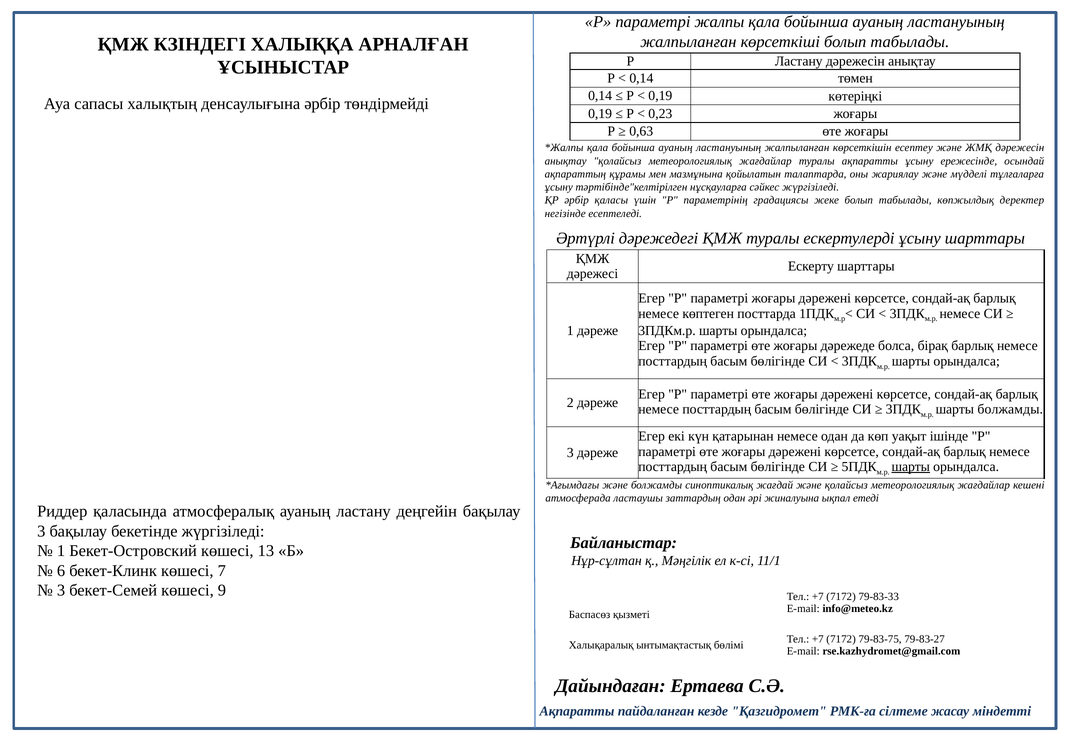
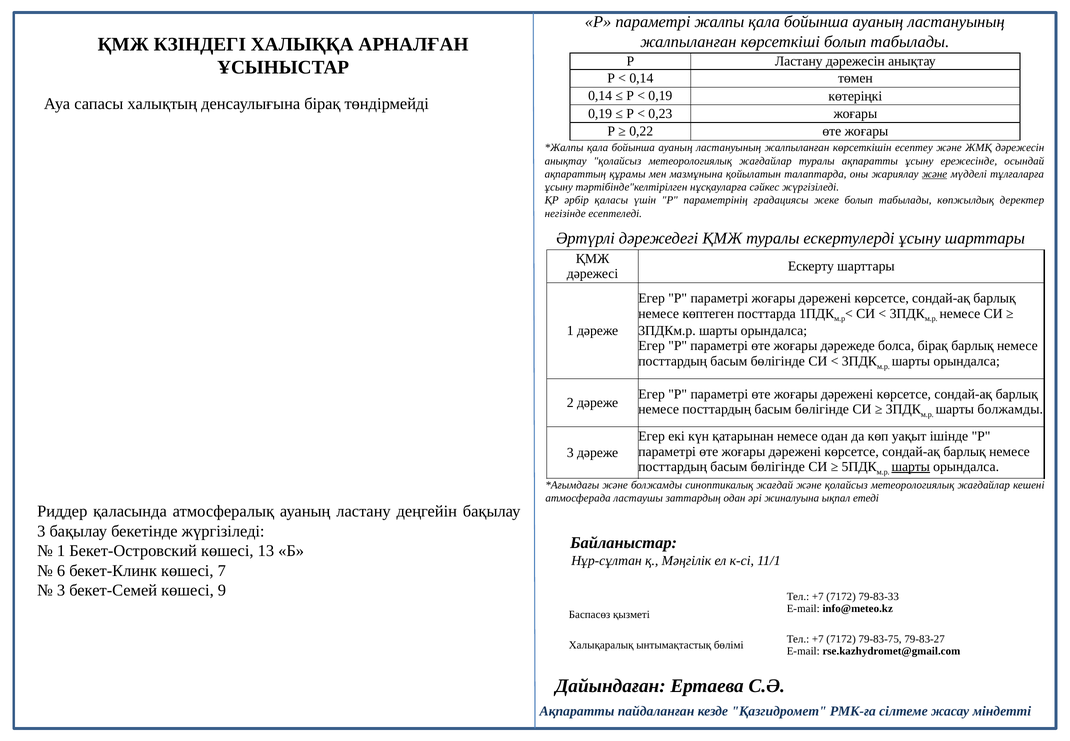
денсаулығына әрбір: әрбір -> бірақ
0,63: 0,63 -> 0,22
және at (935, 174) underline: none -> present
